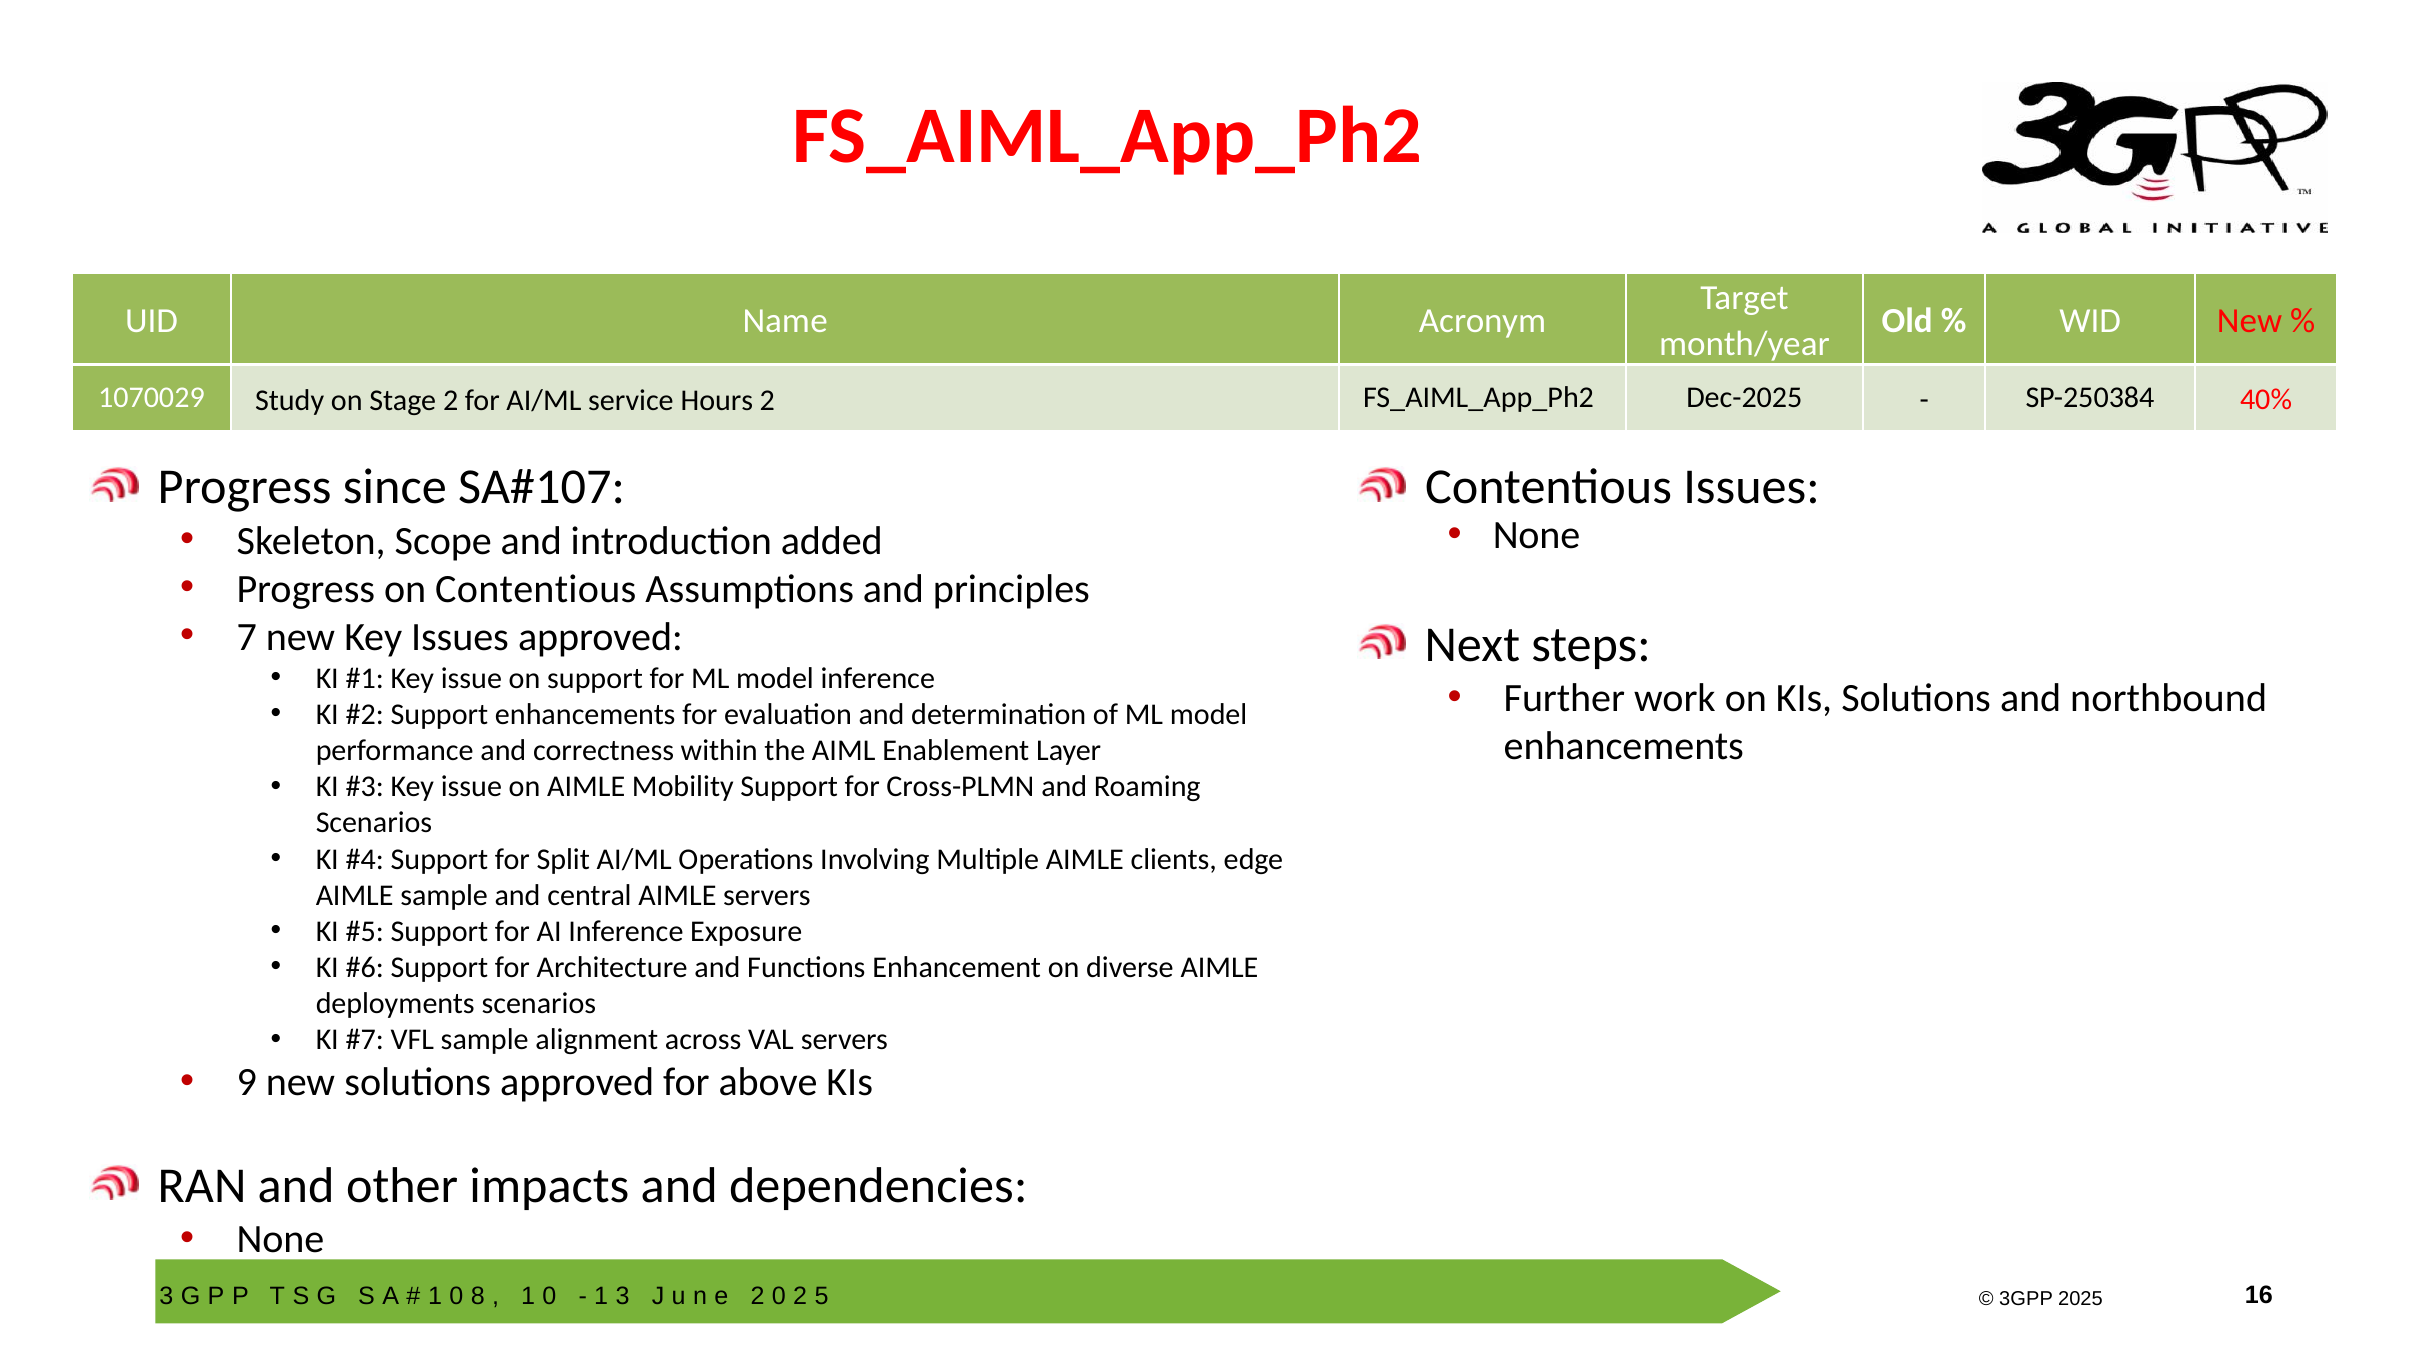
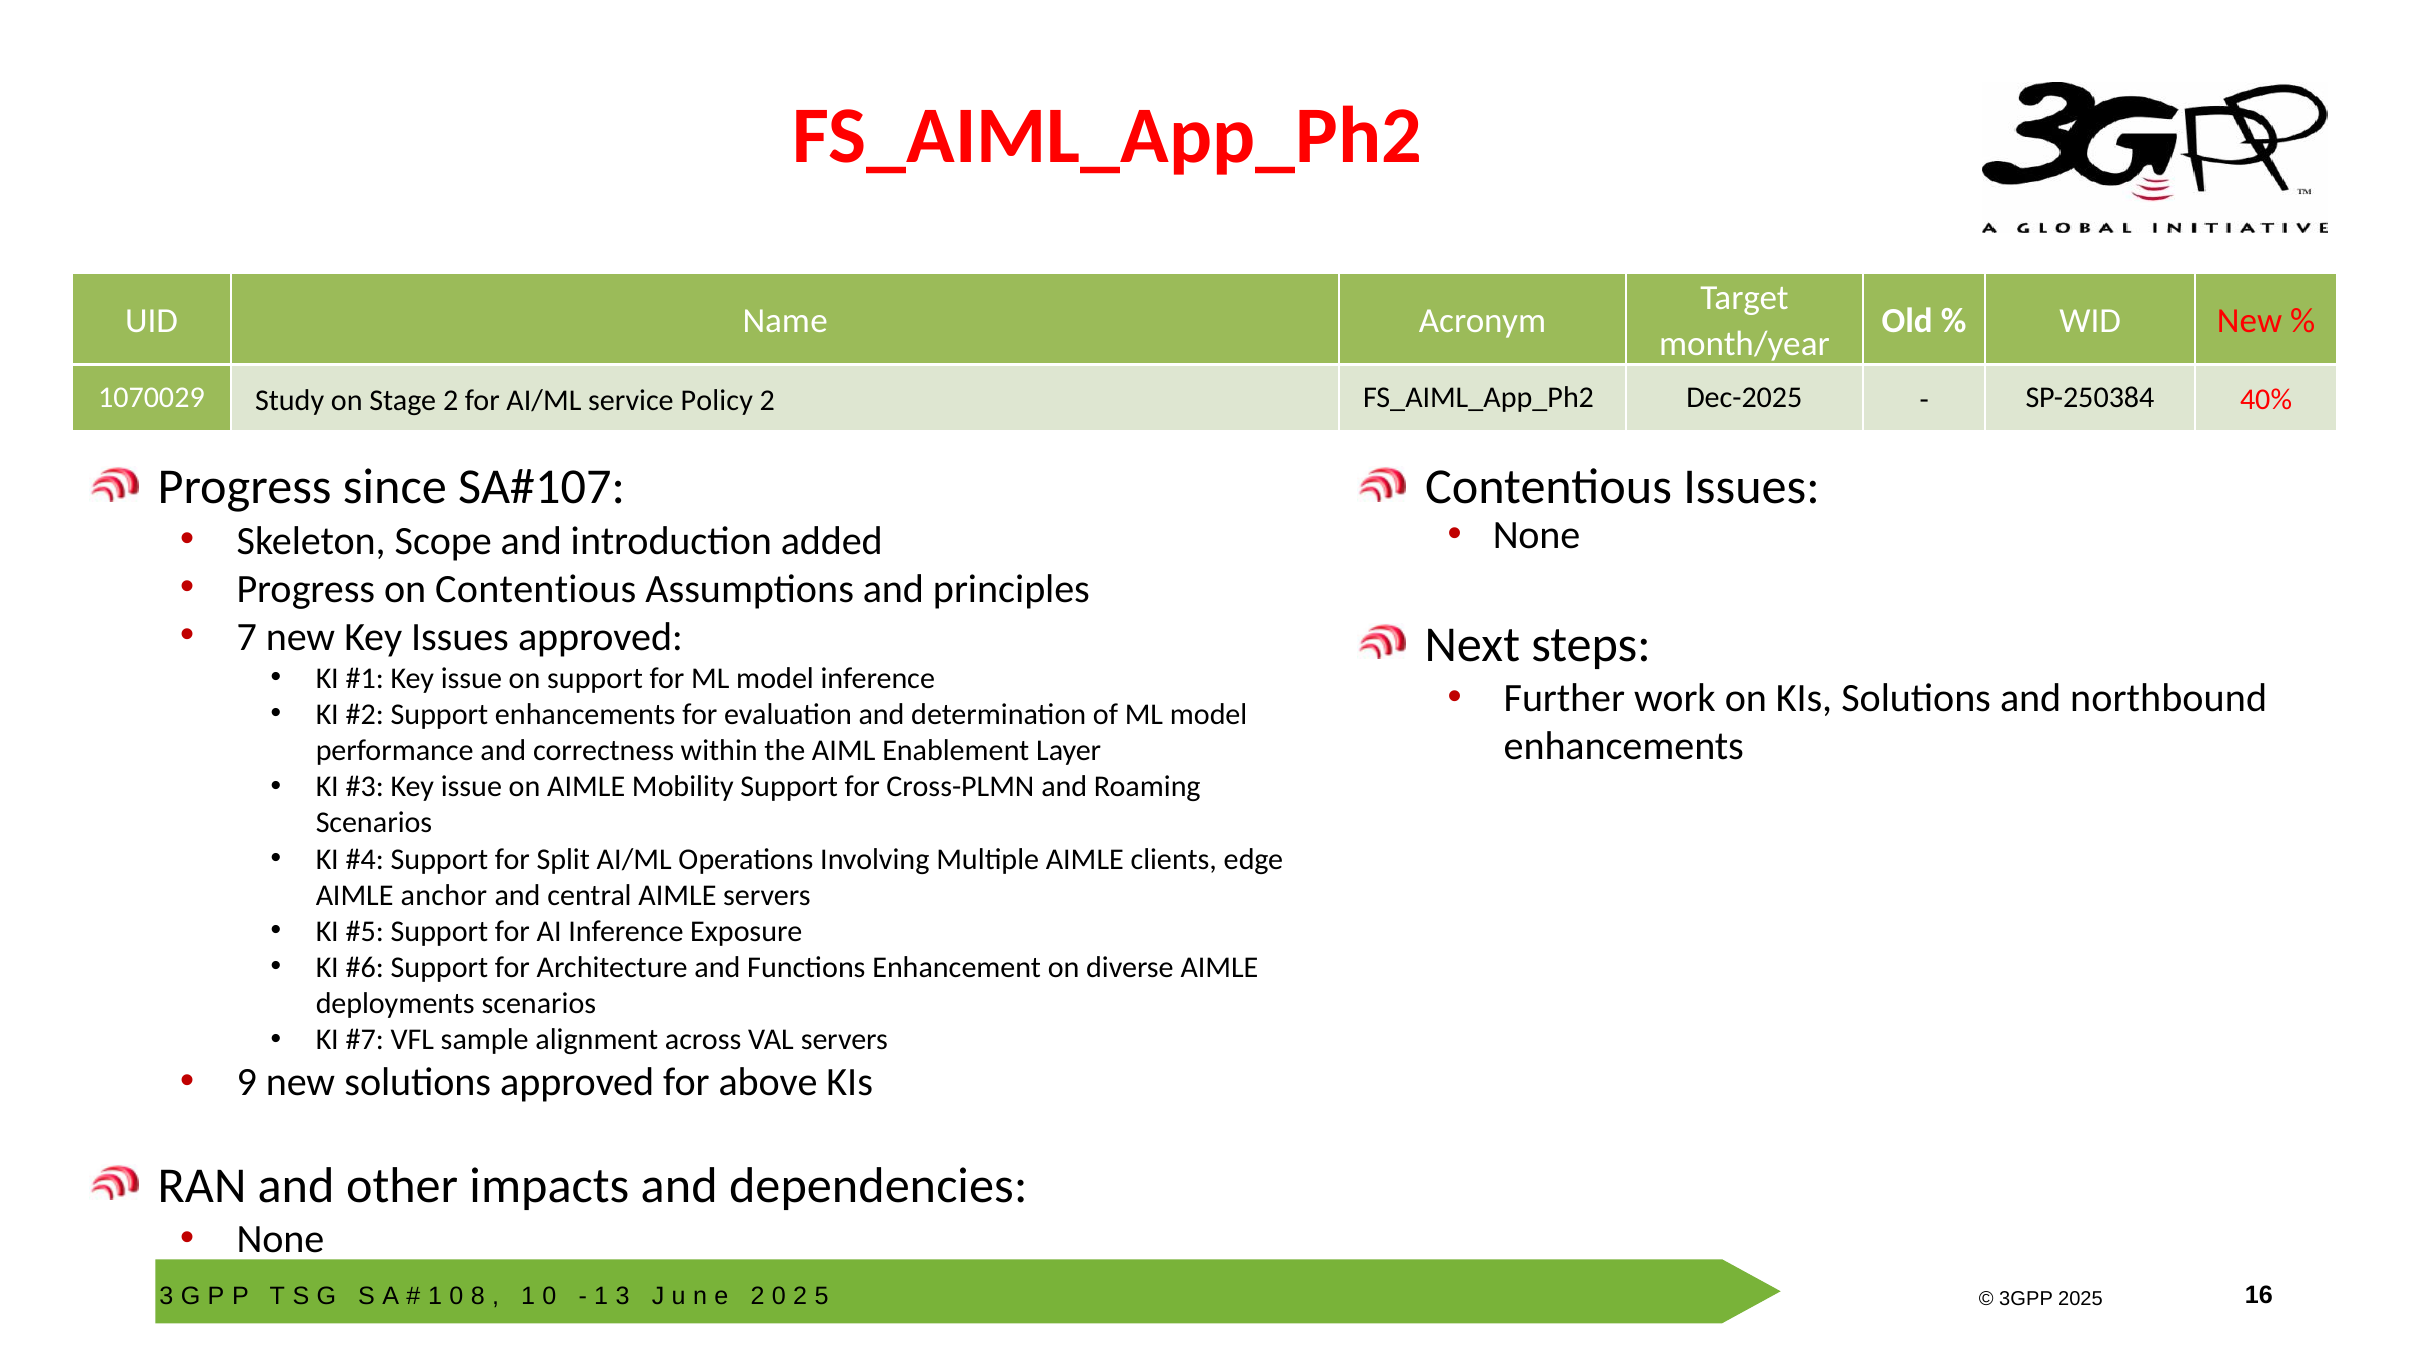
Hours: Hours -> Policy
AIMLE sample: sample -> anchor
